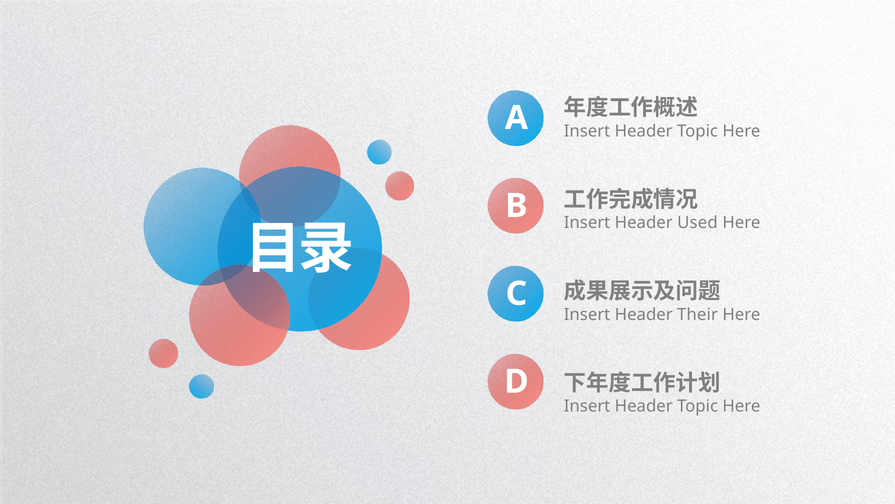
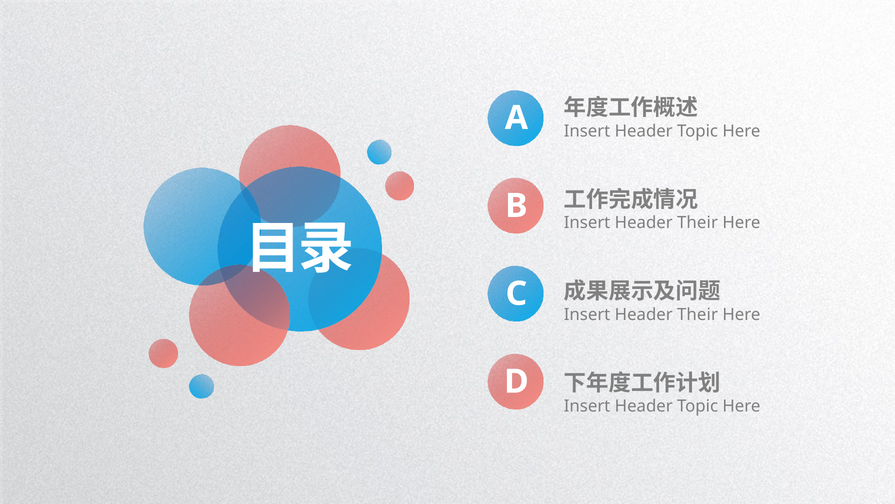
Used at (697, 223): Used -> Their
